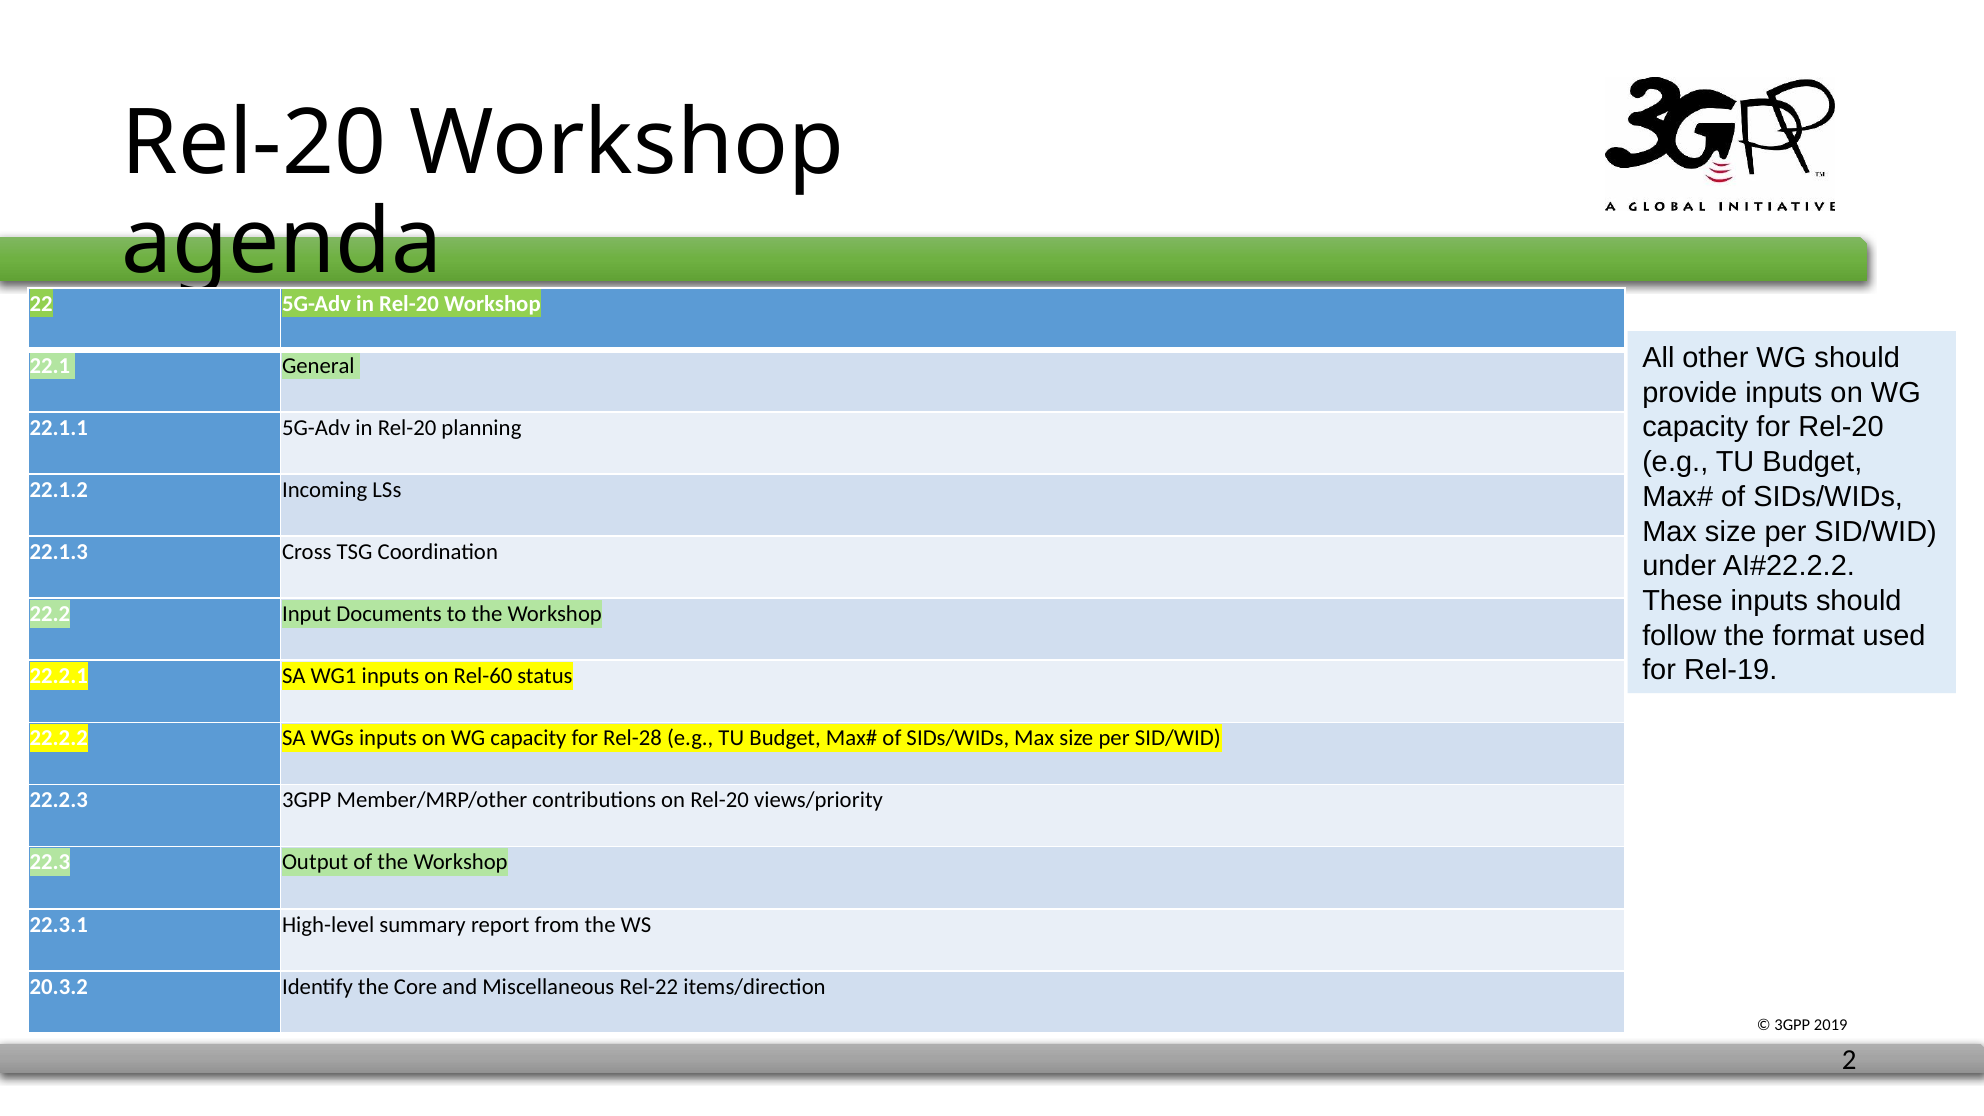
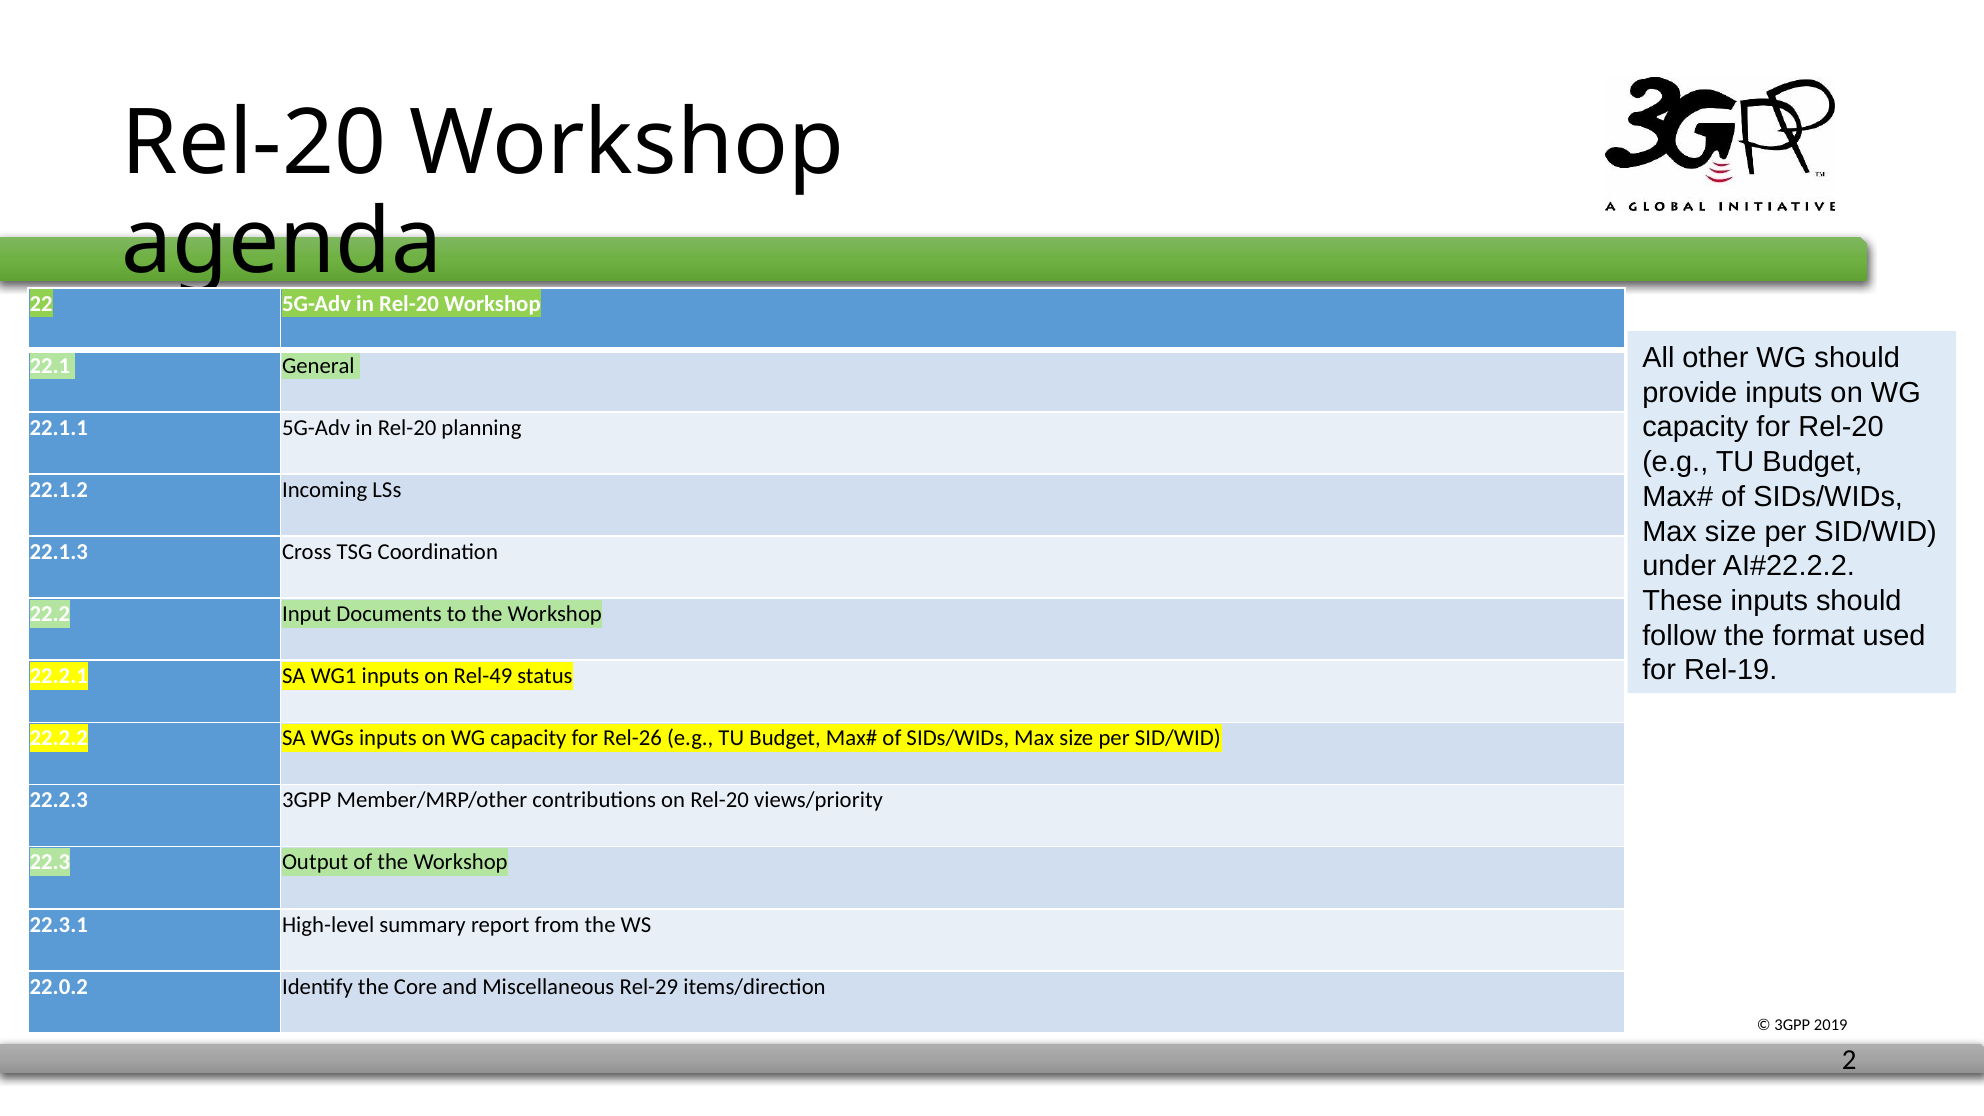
Rel-60: Rel-60 -> Rel-49
Rel-28: Rel-28 -> Rel-26
20.3.2: 20.3.2 -> 22.0.2
Rel-22: Rel-22 -> Rel-29
